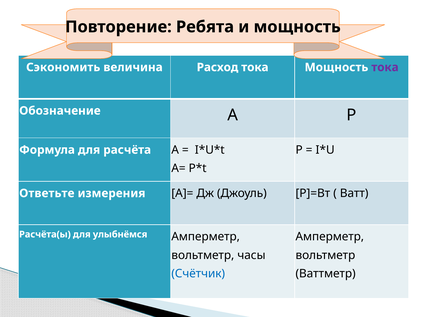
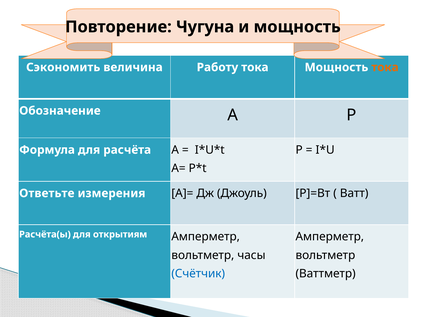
Ребята: Ребята -> Чугуна
Расход: Расход -> Работу
тока at (385, 67) colour: purple -> orange
улыбнёмся: улыбнёмся -> открытиям
